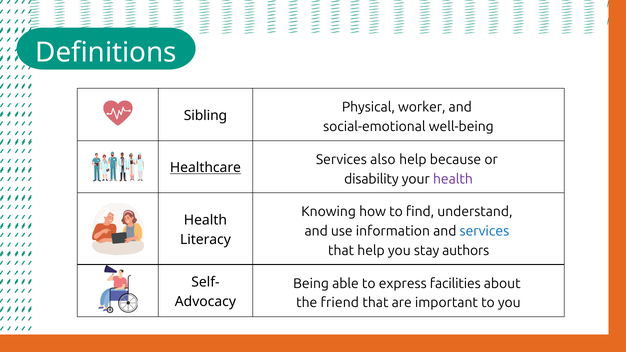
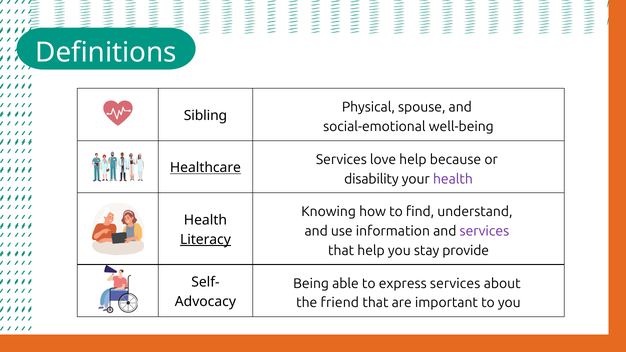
worker: worker -> spouse
also: also -> love
services at (484, 231) colour: blue -> purple
Literacy underline: none -> present
authors: authors -> provide
express facilities: facilities -> services
